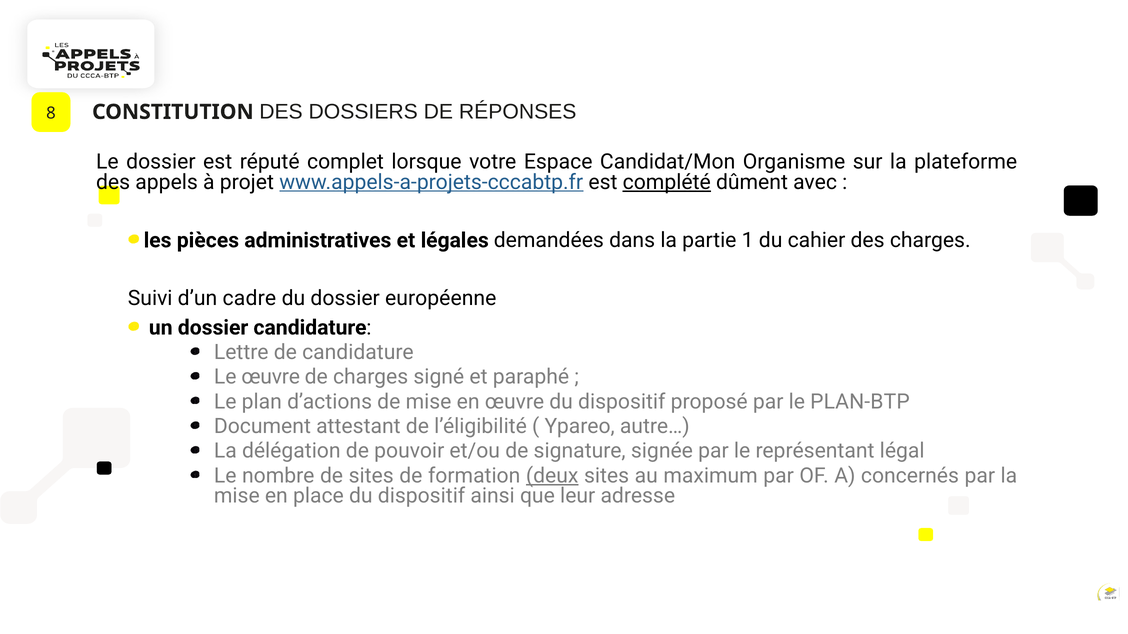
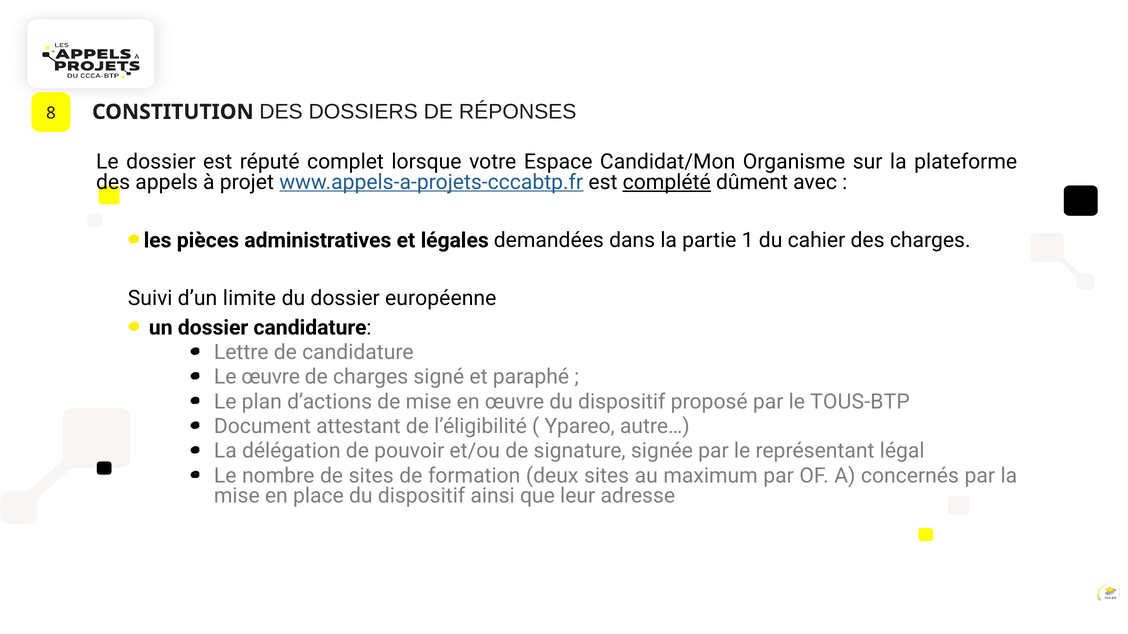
cadre: cadre -> limite
PLAN-BTP: PLAN-BTP -> TOUS-BTP
deux underline: present -> none
